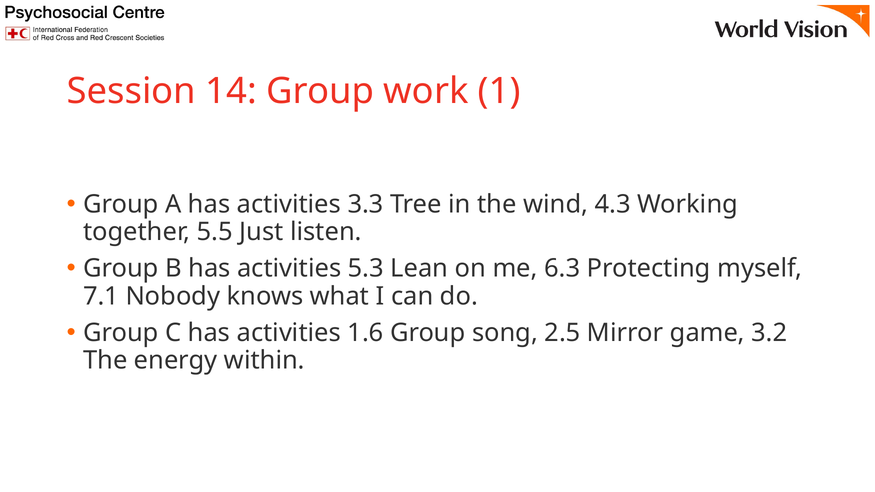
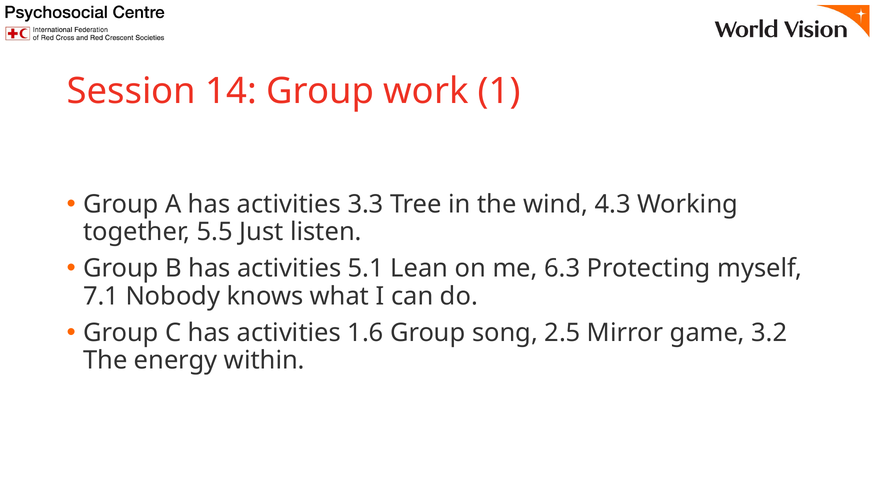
5.3: 5.3 -> 5.1
